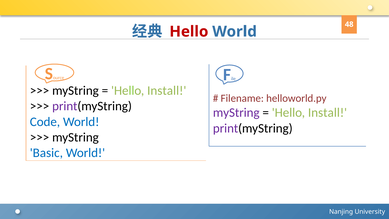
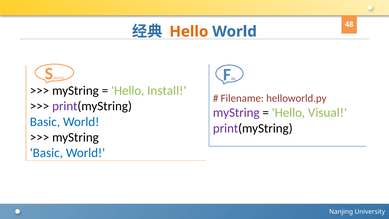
Hello at (189, 32) colour: red -> orange
Install at (327, 113): Install -> Visual
Code at (45, 122): Code -> Basic
